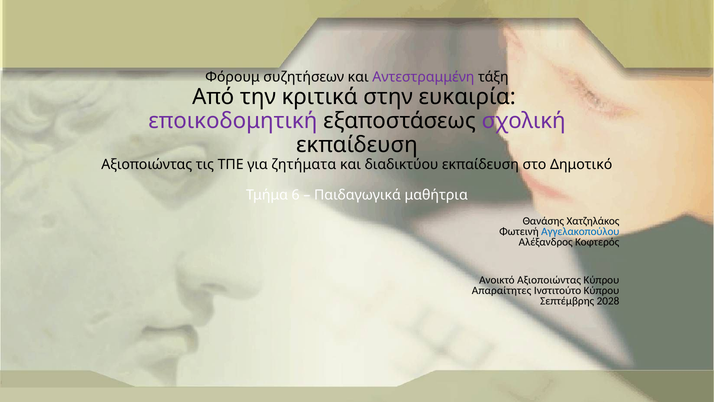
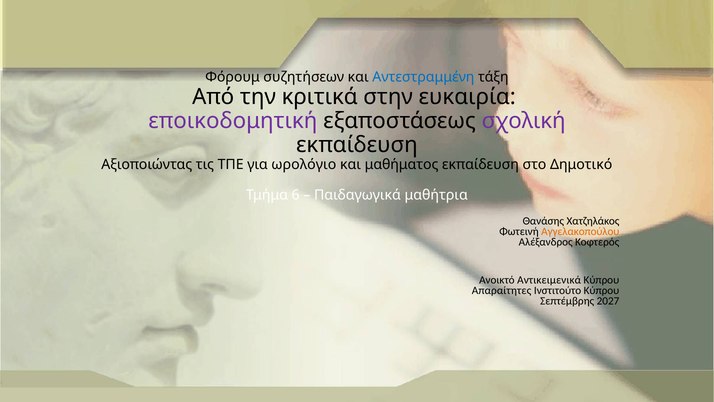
Αντεστραμμένη colour: purple -> blue
ζητήματα: ζητήματα -> ωρολόγιο
διαδικτύου: διαδικτύου -> μαθήματος
Αγγελακοπούλου colour: blue -> orange
Ανοικτό Αξιοποιώντας: Αξιοποιώντας -> Αντικειμενικά
2028: 2028 -> 2027
